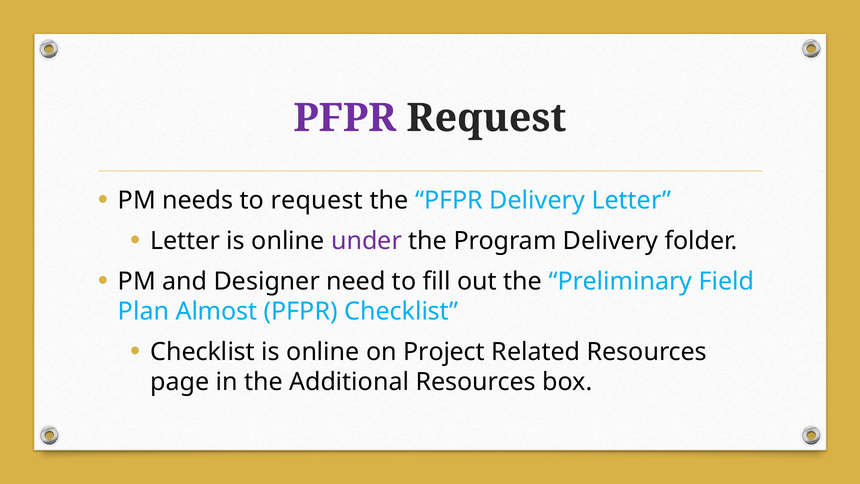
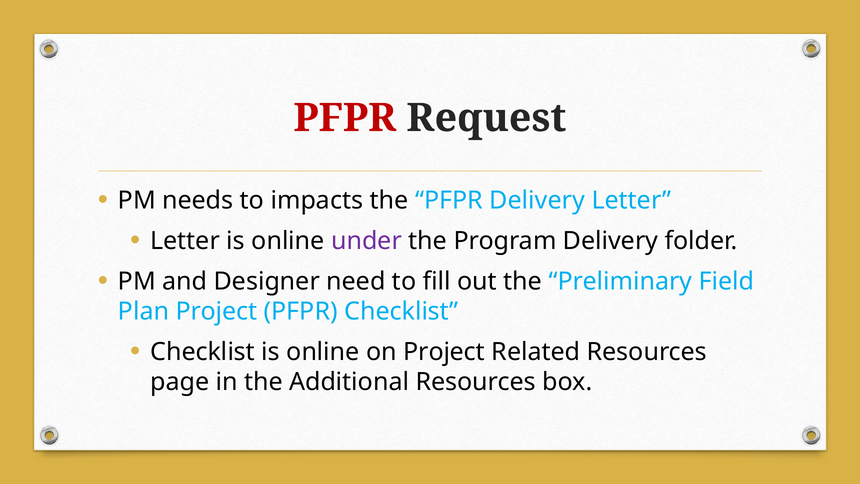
PFPR at (345, 118) colour: purple -> red
to request: request -> impacts
Plan Almost: Almost -> Project
